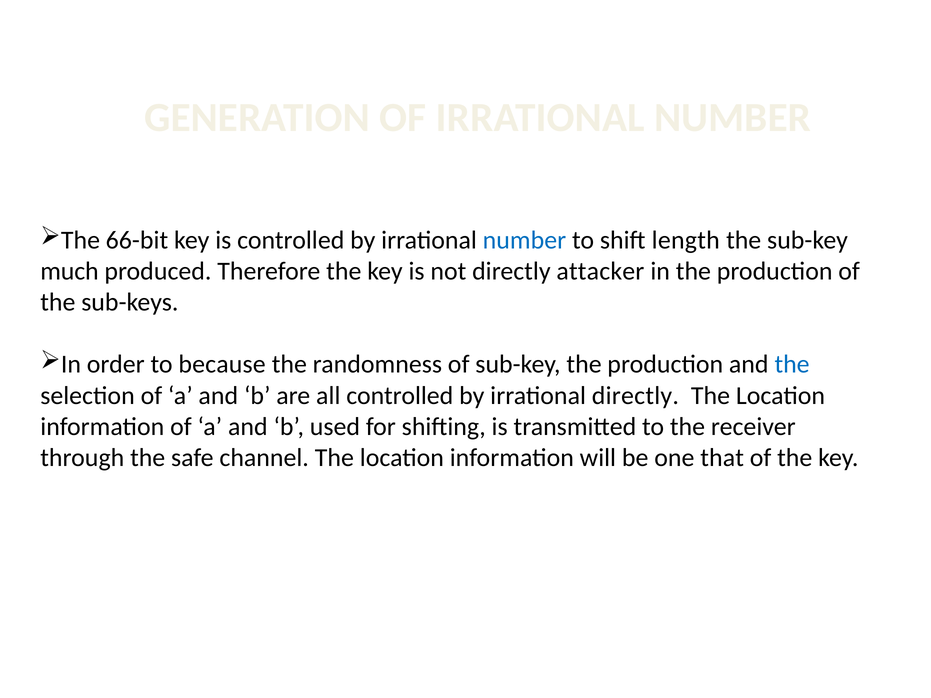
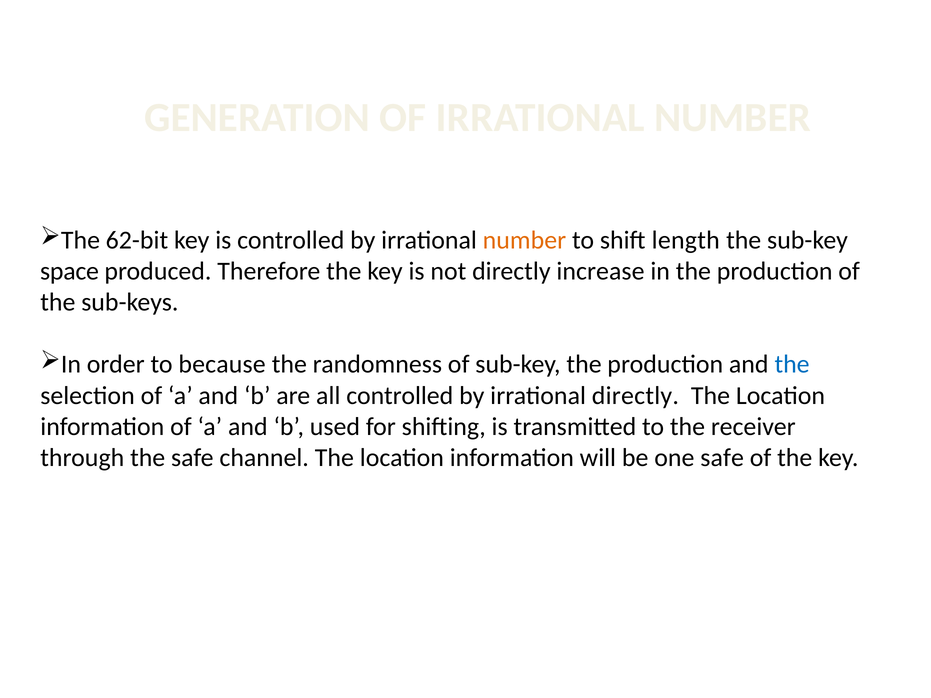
66-bit: 66-bit -> 62-bit
number at (524, 240) colour: blue -> orange
much: much -> space
attacker: attacker -> increase
one that: that -> safe
